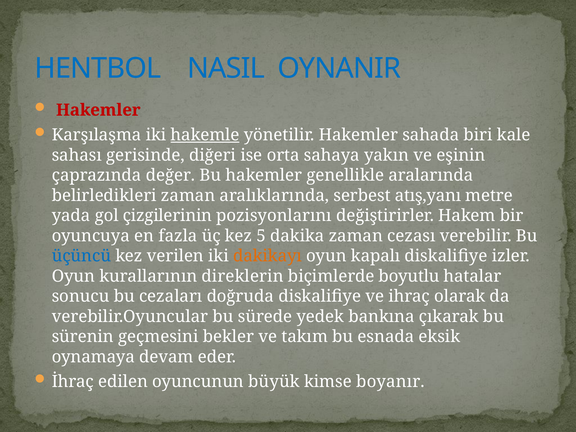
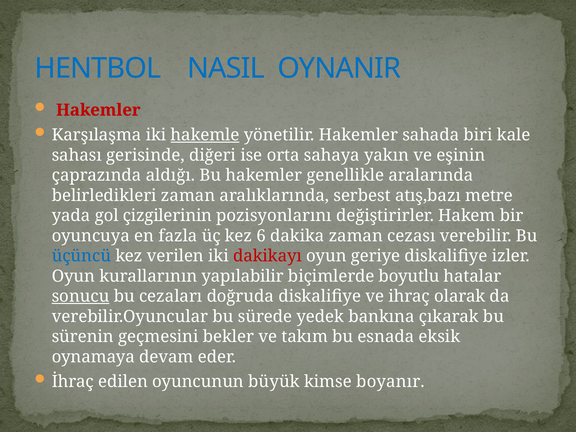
değer: değer -> aldığı
atış,yanı: atış,yanı -> atış,bazı
5: 5 -> 6
dakikayı colour: orange -> red
kapalı: kapalı -> geriye
direklerin: direklerin -> yapılabilir
sonucu underline: none -> present
